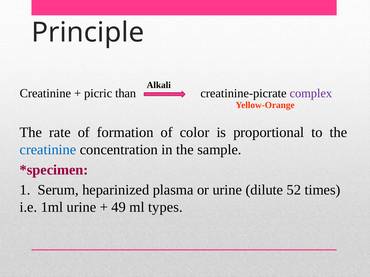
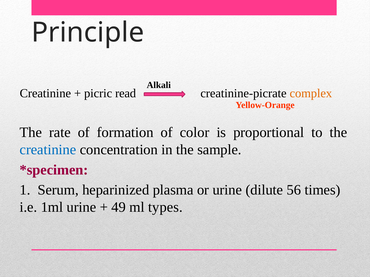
than: than -> read
complex colour: purple -> orange
52: 52 -> 56
